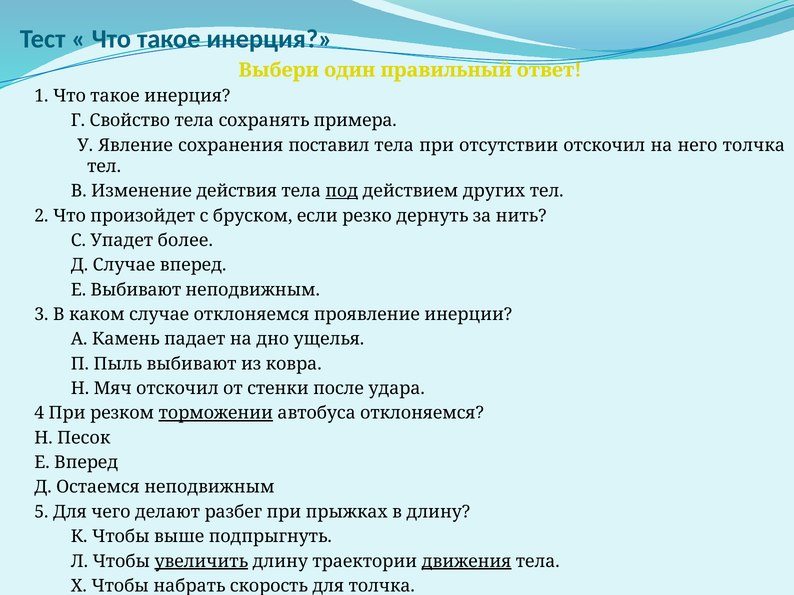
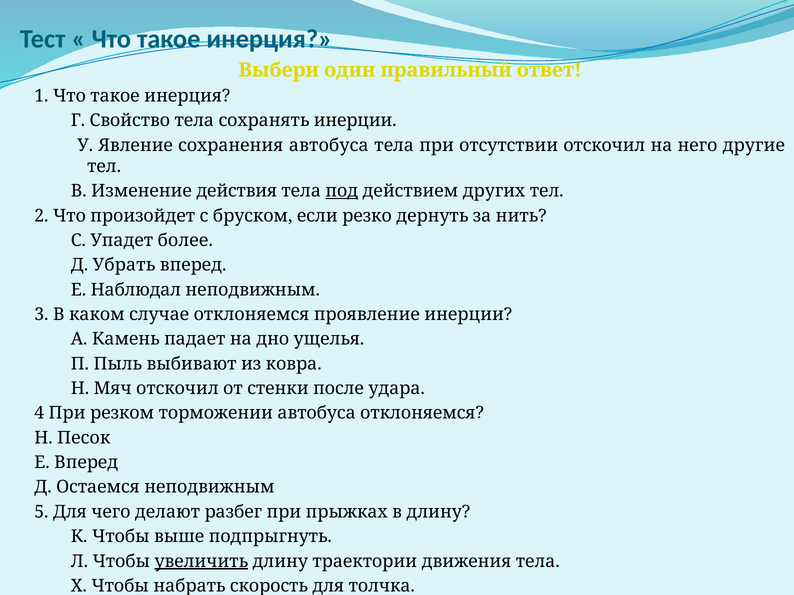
сохранять примера: примера -> инерции
сохранения поставил: поставил -> автобуса
него толчка: толчка -> другие
Д Случае: Случае -> Убрать
Е Выбивают: Выбивают -> Наблюдал
торможении underline: present -> none
движения underline: present -> none
